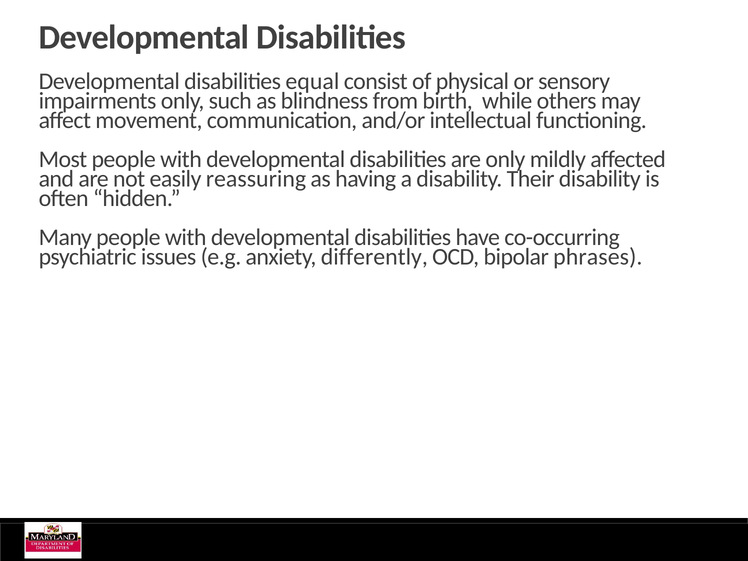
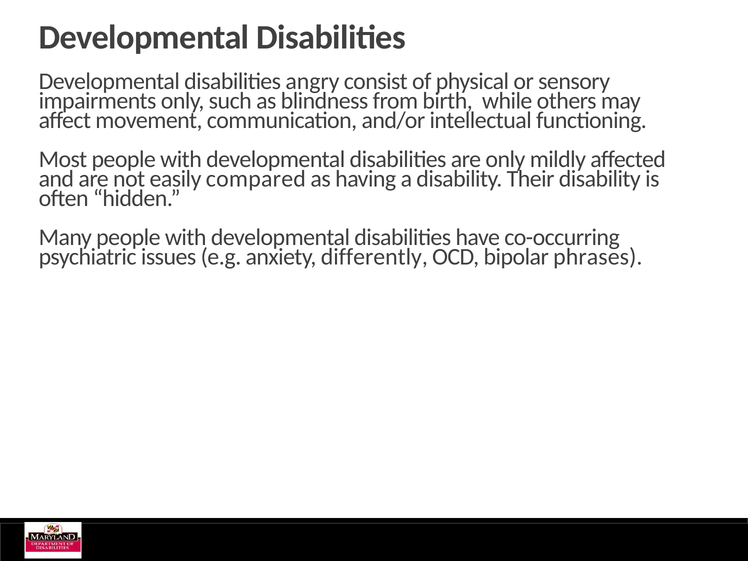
equal: equal -> angry
reassuring: reassuring -> compared
